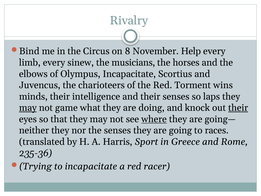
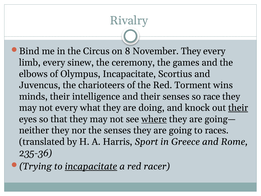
November Help: Help -> They
musicians: musicians -> ceremony
horses: horses -> games
laps: laps -> race
may at (28, 108) underline: present -> none
not game: game -> every
incapacitate at (91, 166) underline: none -> present
